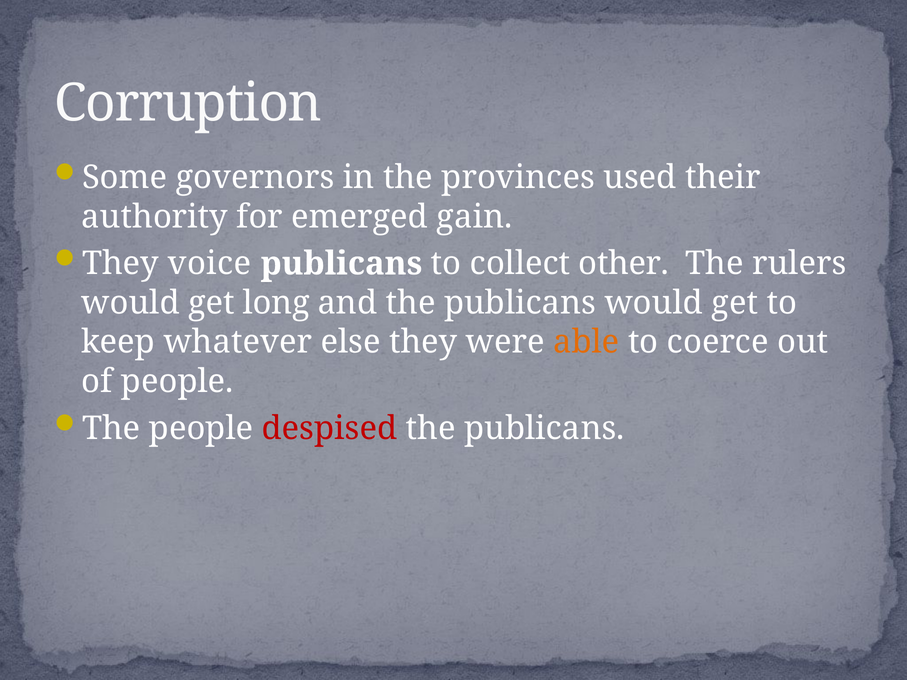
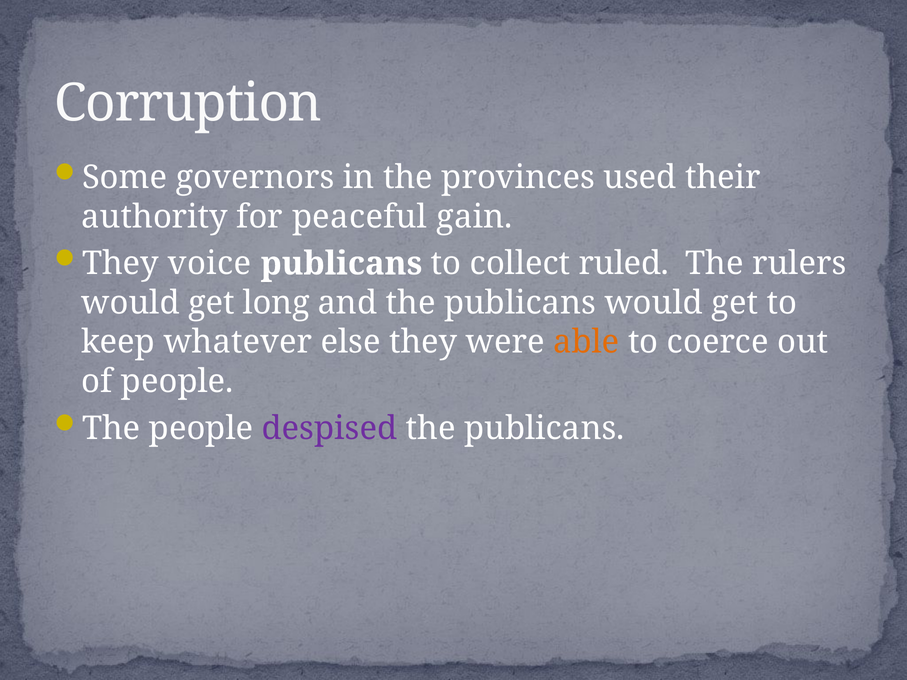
emerged: emerged -> peaceful
other: other -> ruled
despised colour: red -> purple
